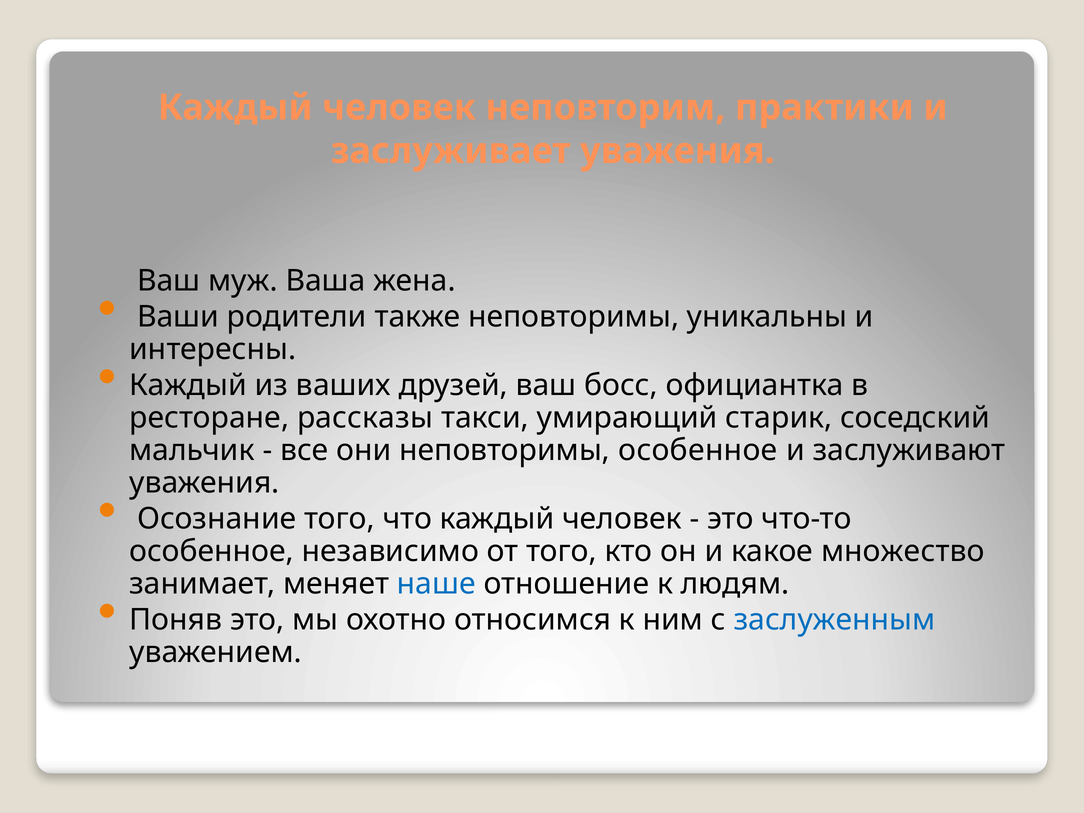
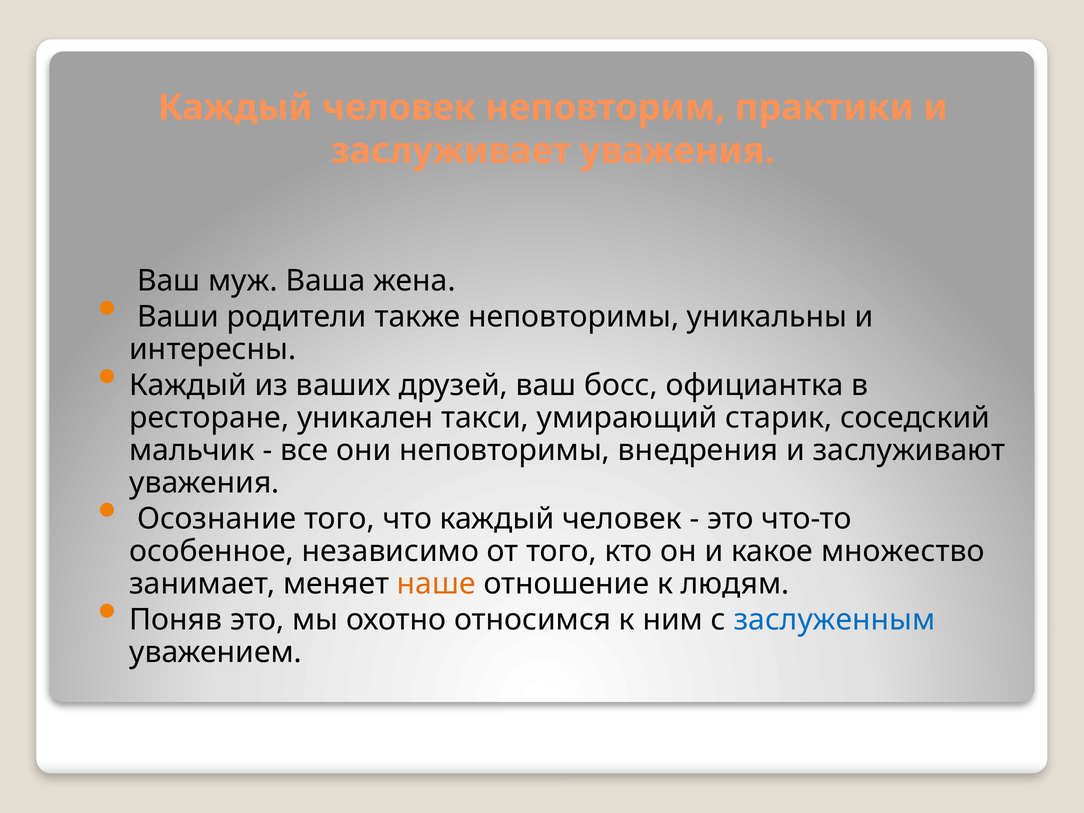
рассказы: рассказы -> уникален
неповторимы особенное: особенное -> внедрения
наше colour: blue -> orange
